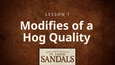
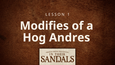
Quality: Quality -> Andres
